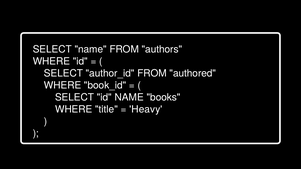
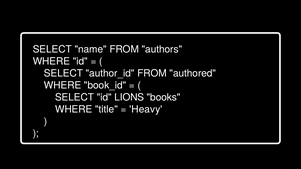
id NAME: NAME -> LIONS
